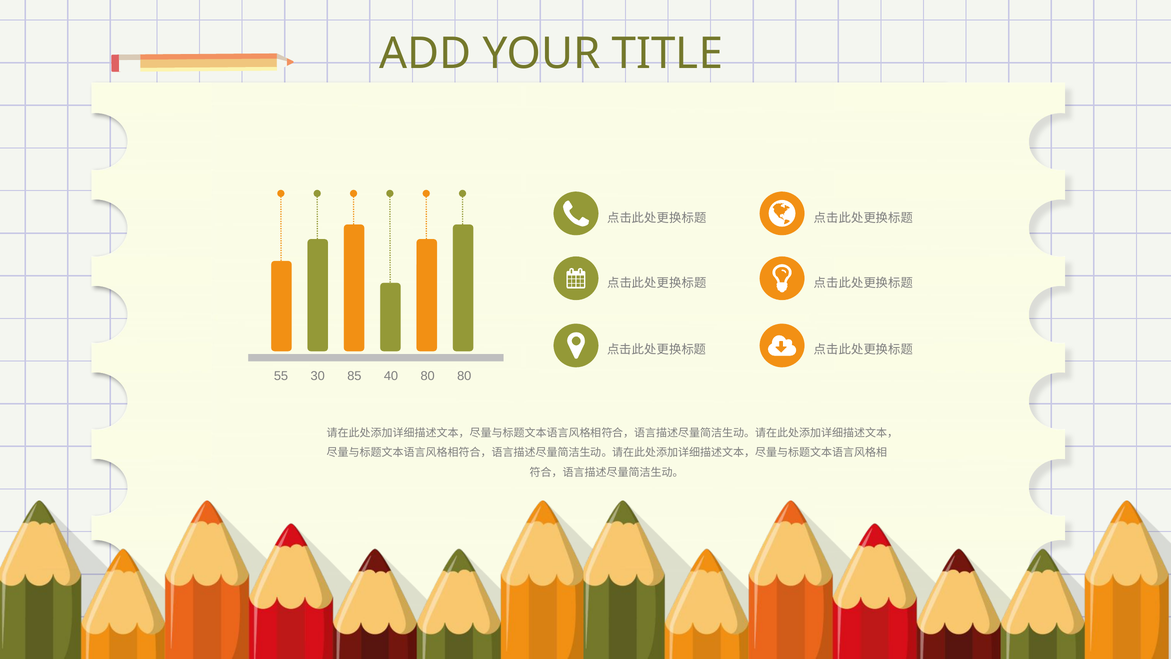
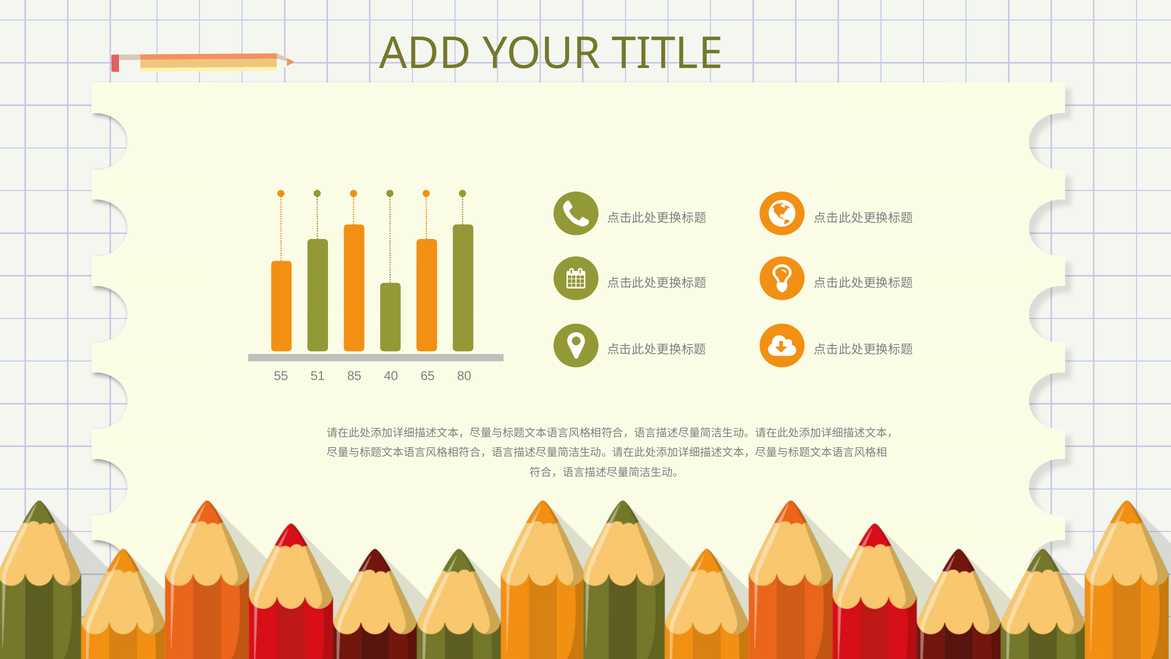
30: 30 -> 51
40 80: 80 -> 65
